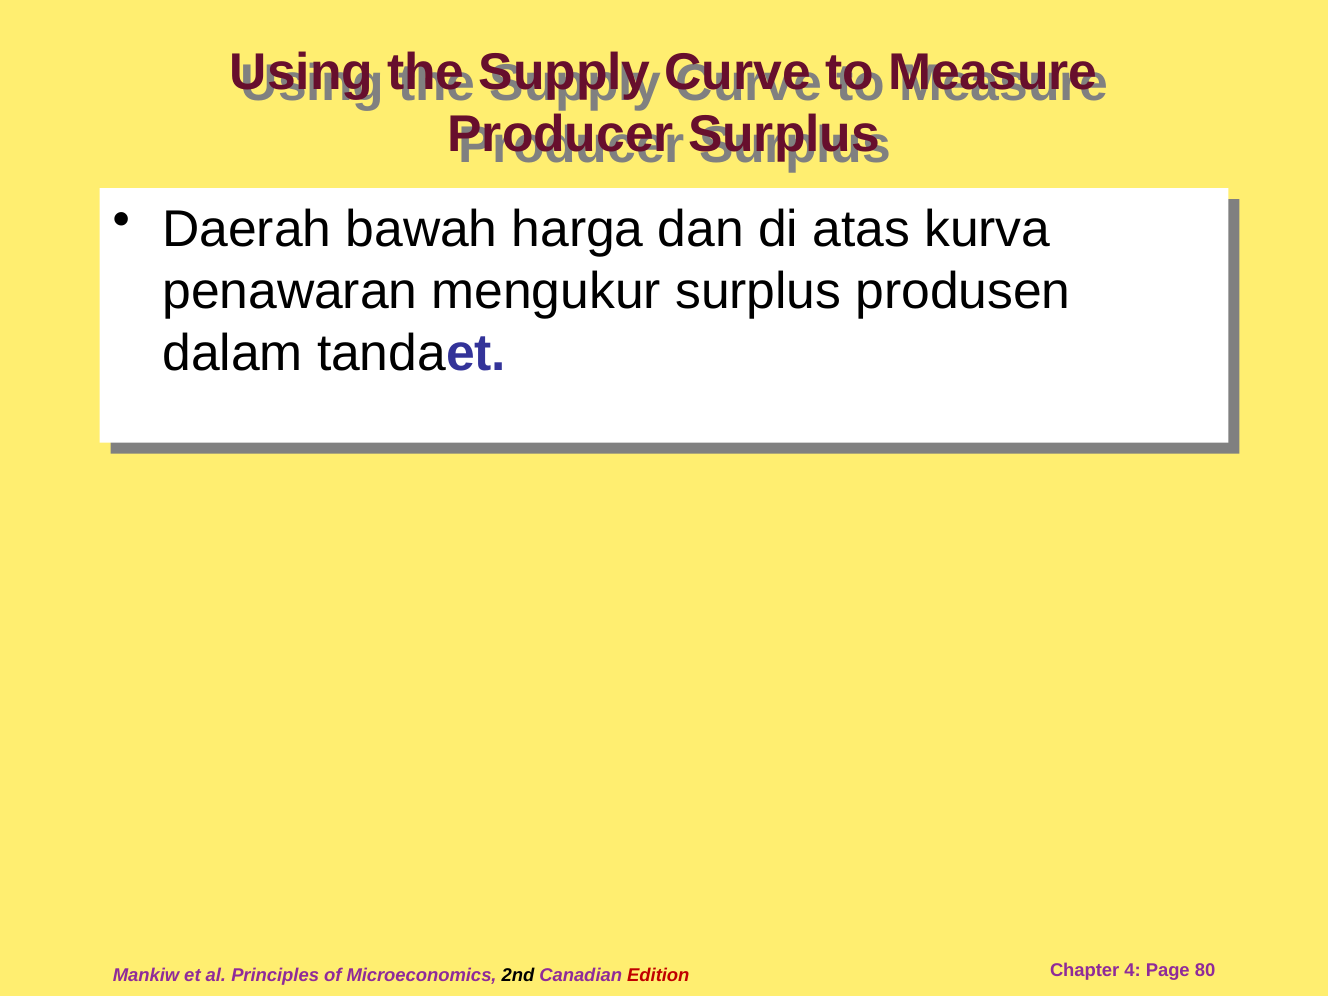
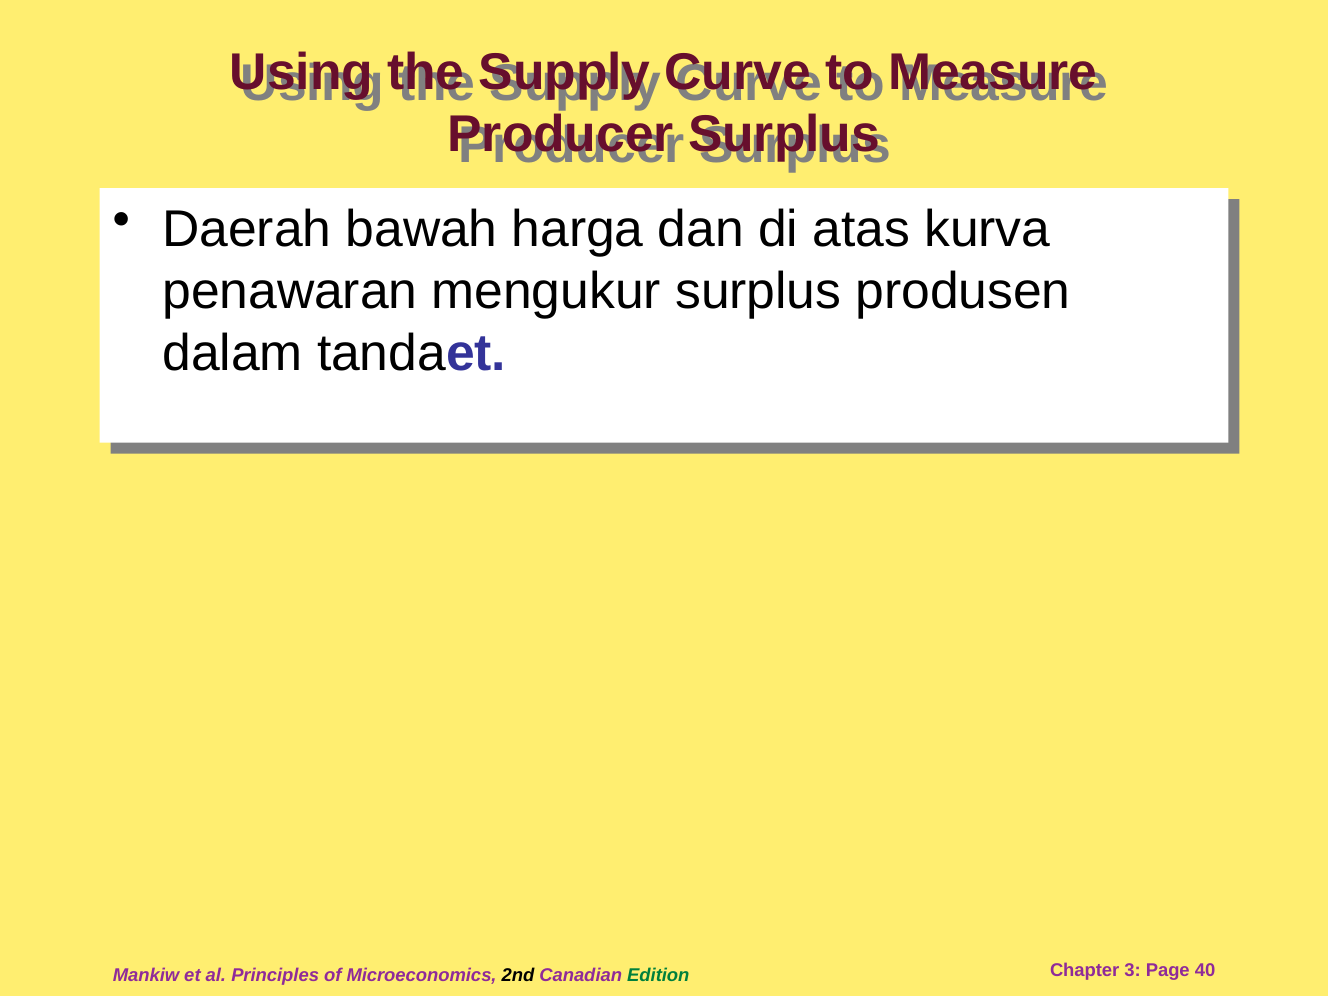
Edition colour: red -> green
4: 4 -> 3
80: 80 -> 40
